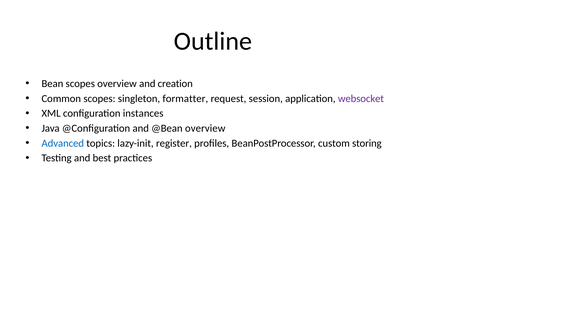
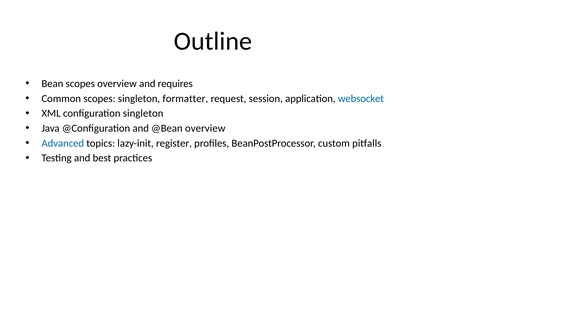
creation: creation -> requires
websocket colour: purple -> blue
configuration instances: instances -> singleton
storing: storing -> pitfalls
